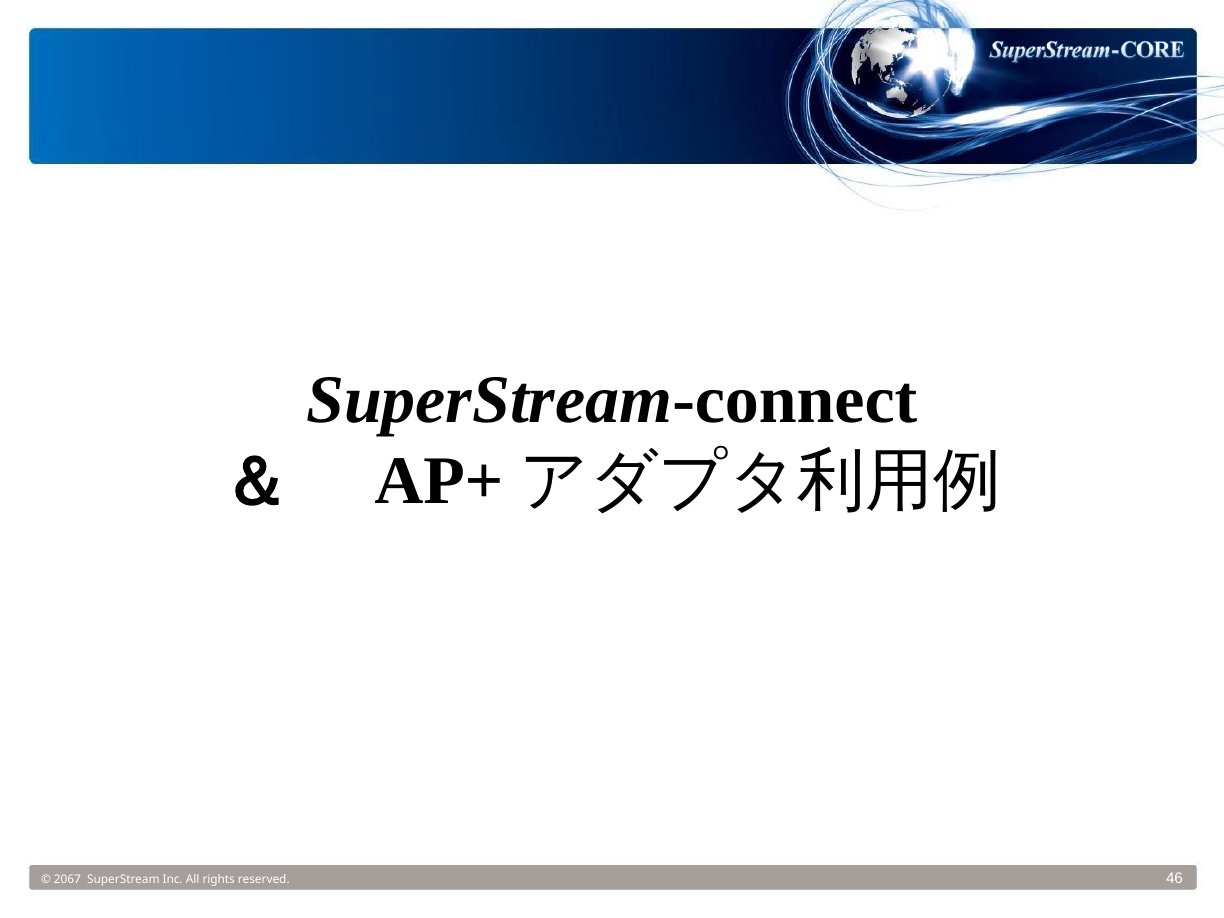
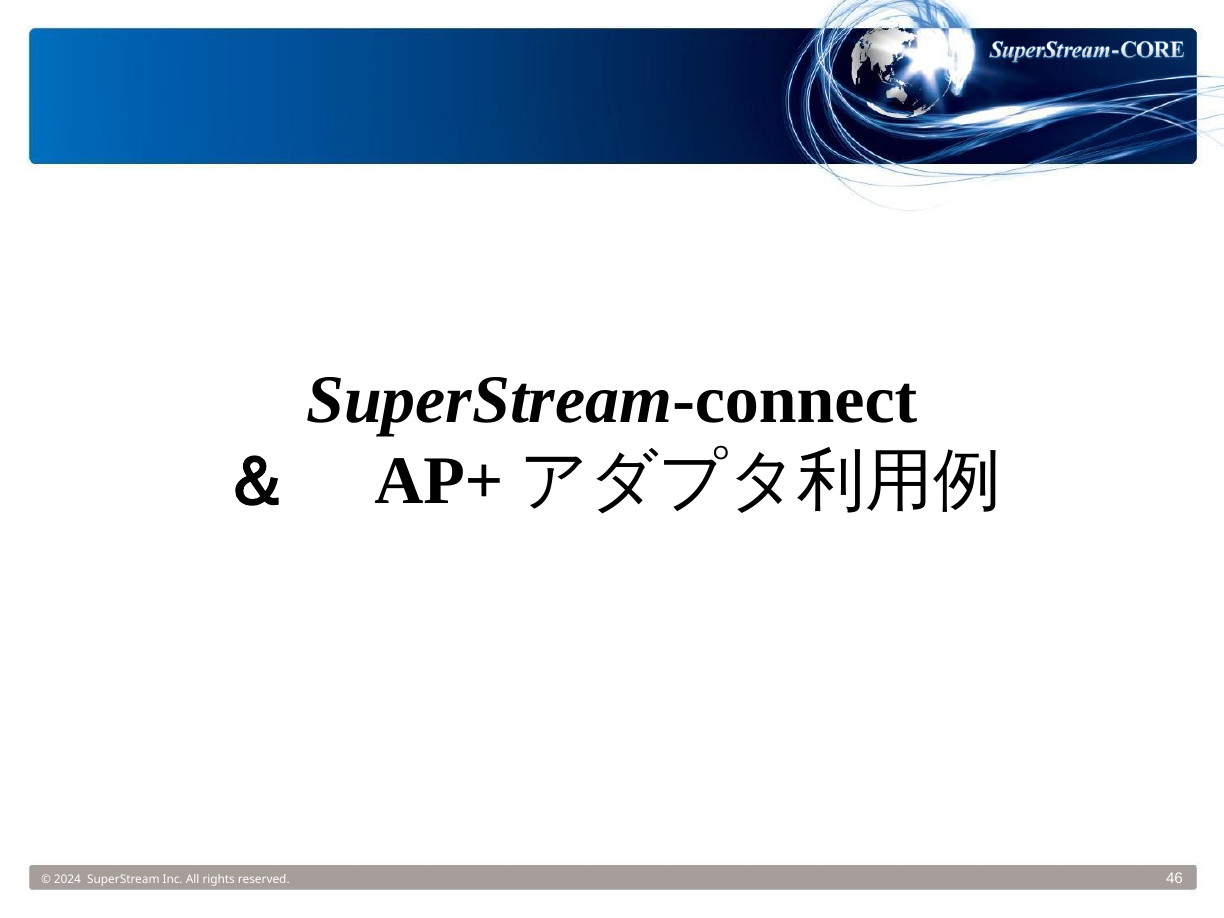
2067: 2067 -> 2024
